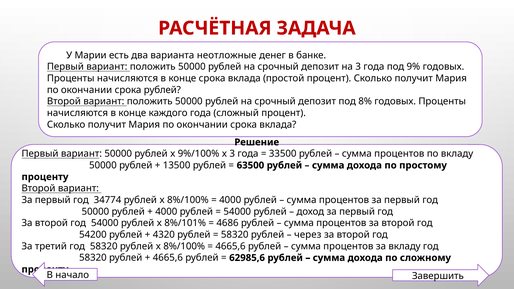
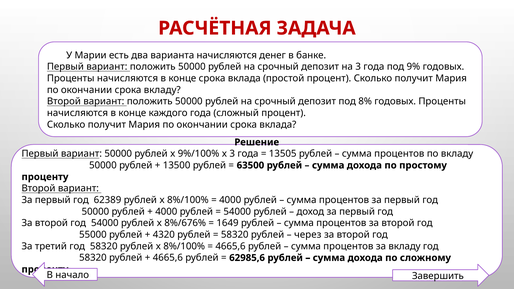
варианта неотложные: неотложные -> начисляются
срока рублей: рублей -> вкладу
33500: 33500 -> 13505
34774: 34774 -> 62389
8%/101%: 8%/101% -> 8%/676%
4686: 4686 -> 1649
54200: 54200 -> 55000
